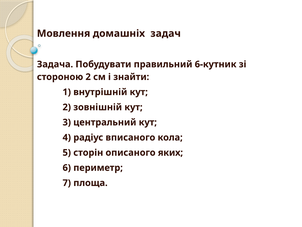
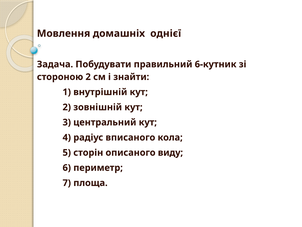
задач: задач -> однієї
яких: яких -> виду
